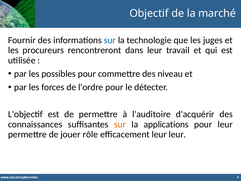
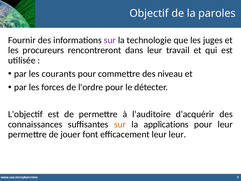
marché: marché -> paroles
sur at (110, 40) colour: blue -> purple
possibles: possibles -> courants
rôle: rôle -> font
